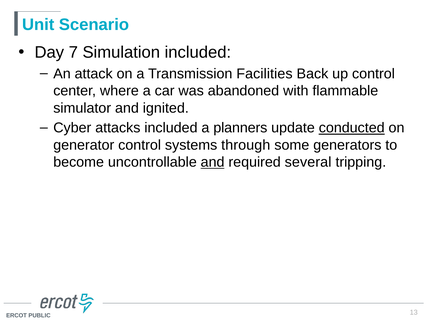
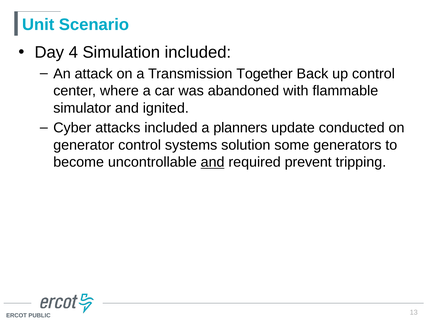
7: 7 -> 4
Facilities: Facilities -> Together
conducted underline: present -> none
through: through -> solution
several: several -> prevent
